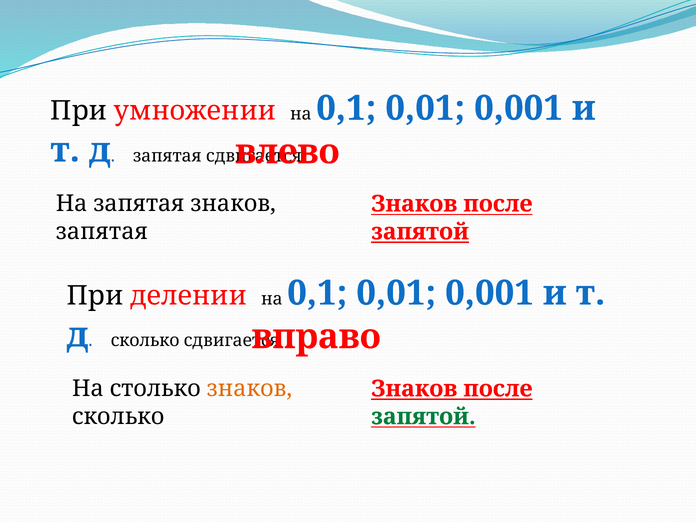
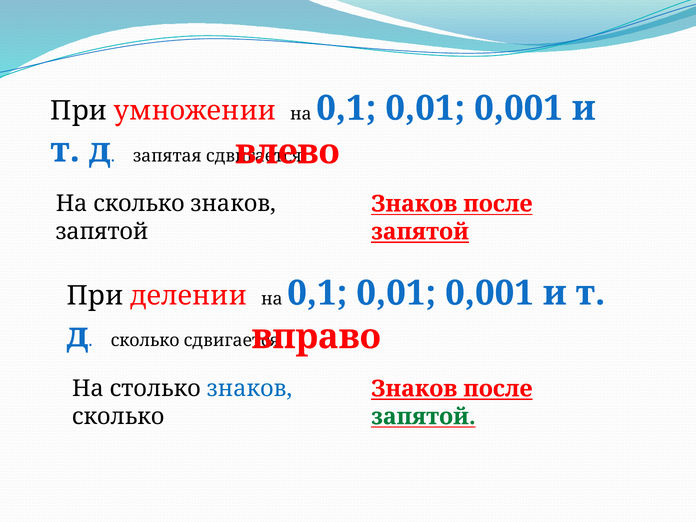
На запятая: запятая -> сколько
запятая at (102, 232): запятая -> запятой
знаков at (249, 389) colour: orange -> blue
